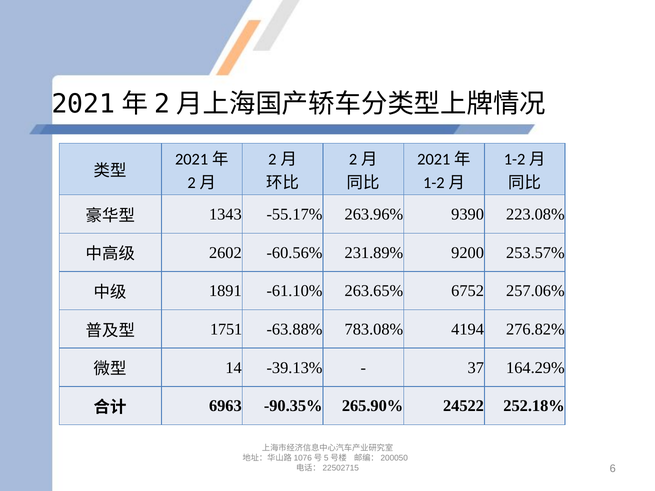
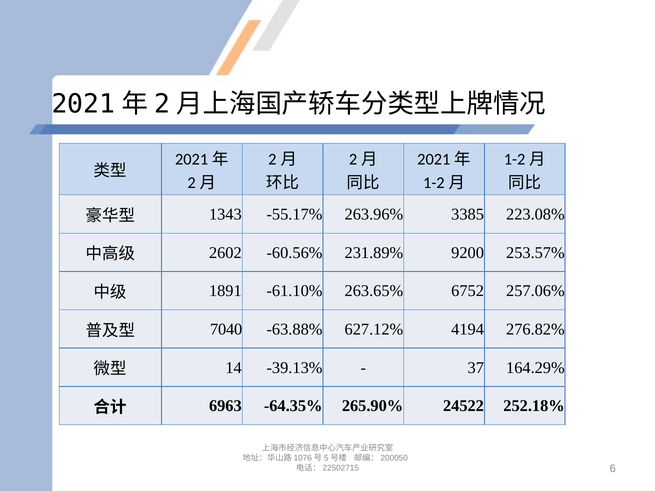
9390: 9390 -> 3385
1751: 1751 -> 7040
783.08%: 783.08% -> 627.12%
-90.35%: -90.35% -> -64.35%
